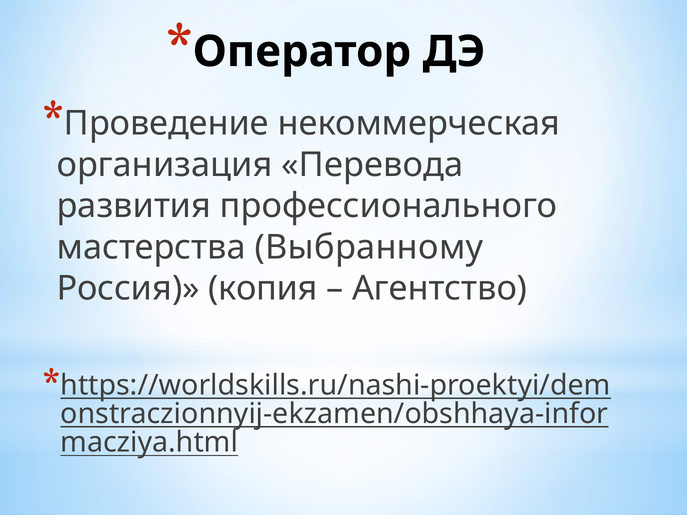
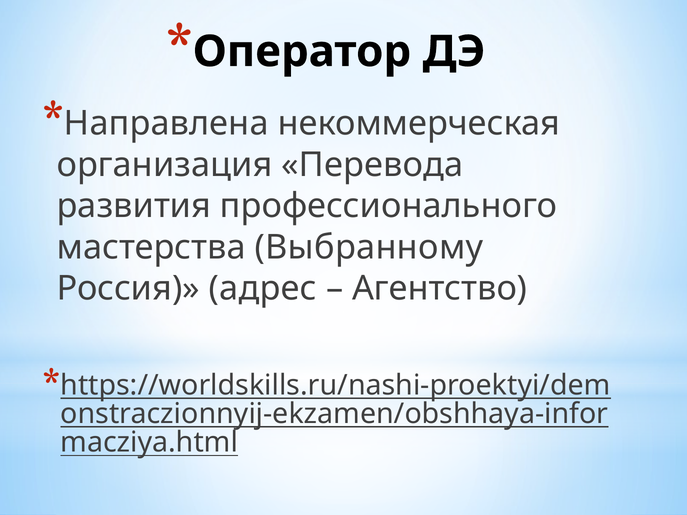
Проведение: Проведение -> Направлена
копия: копия -> адрес
